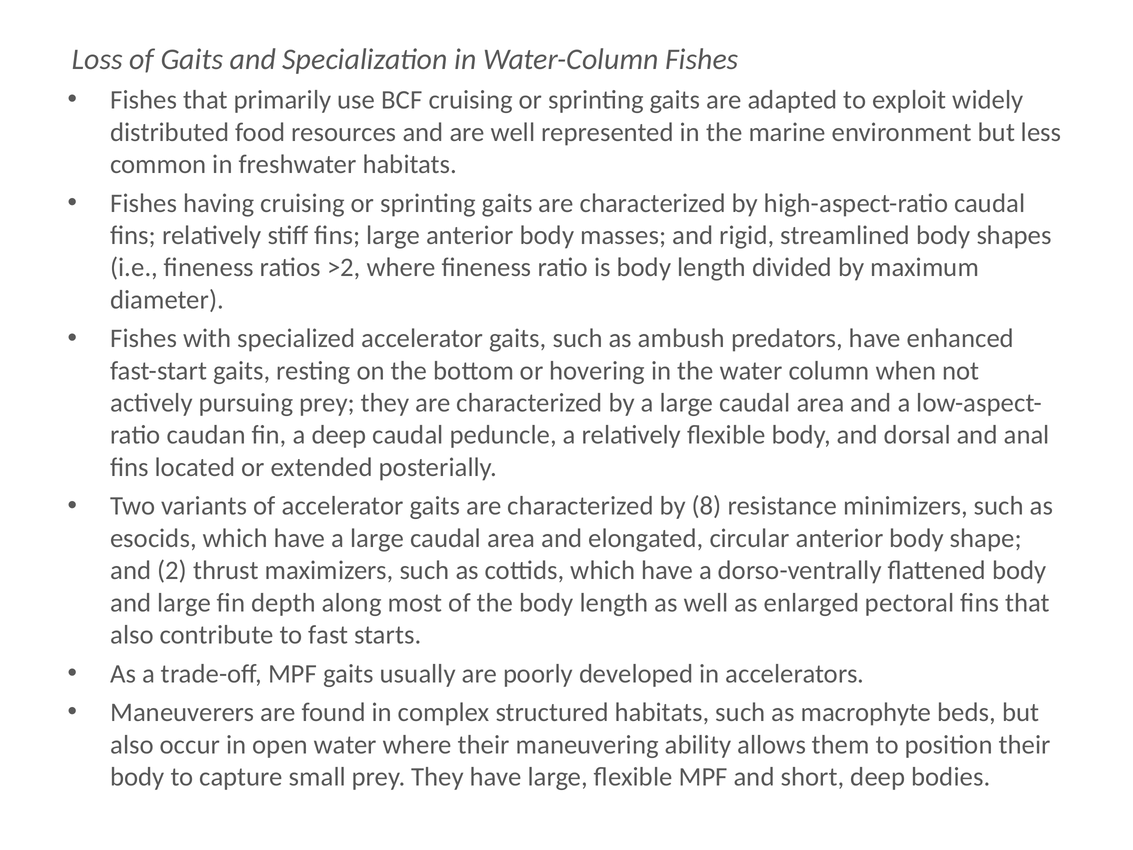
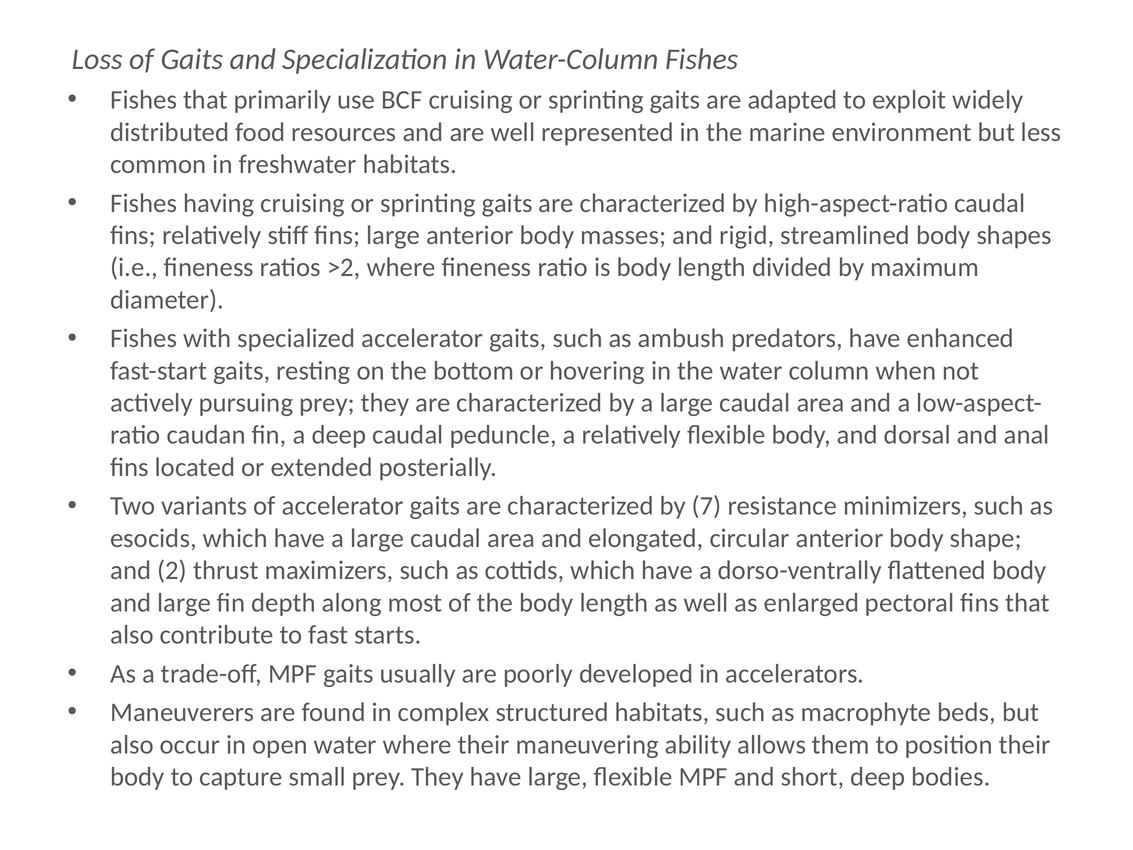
8: 8 -> 7
